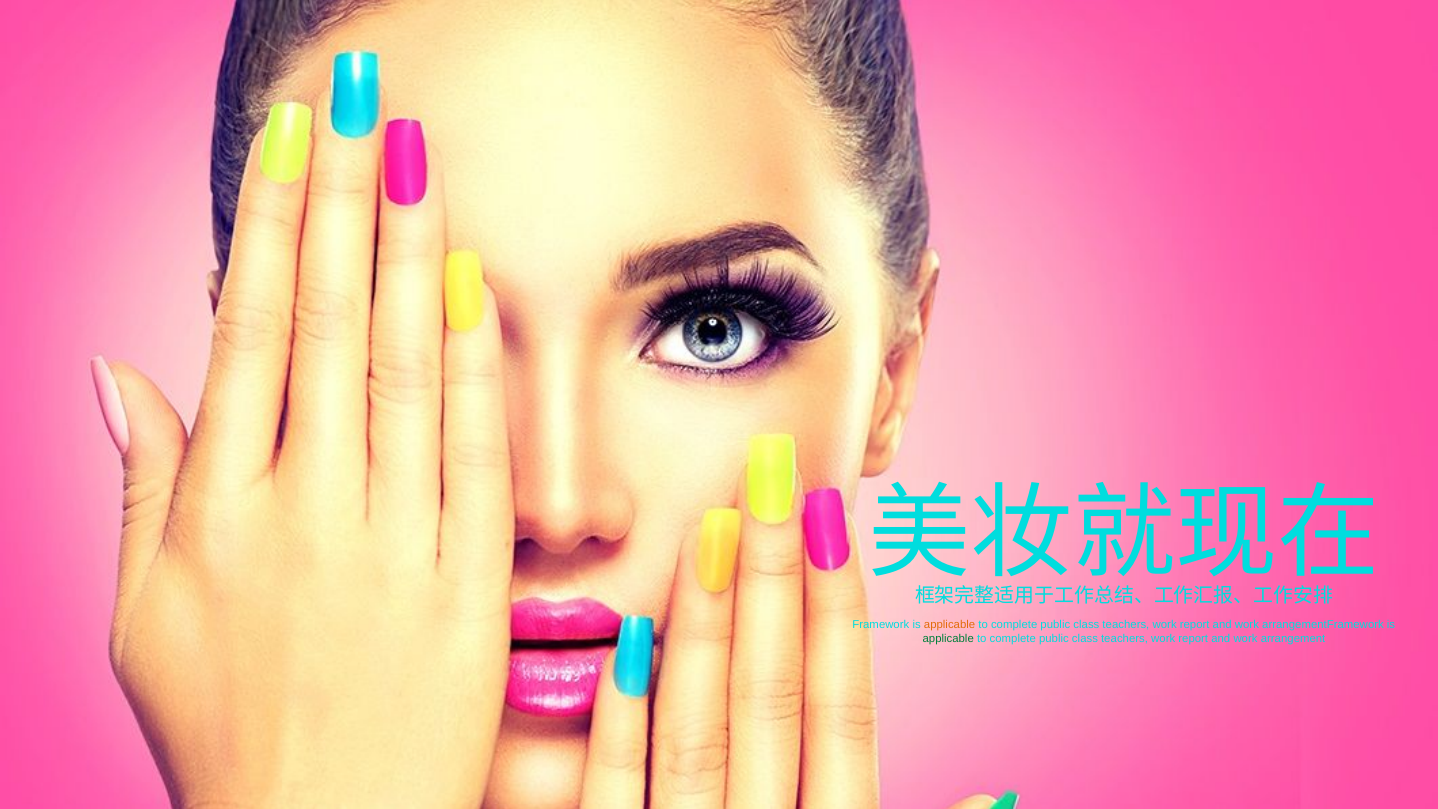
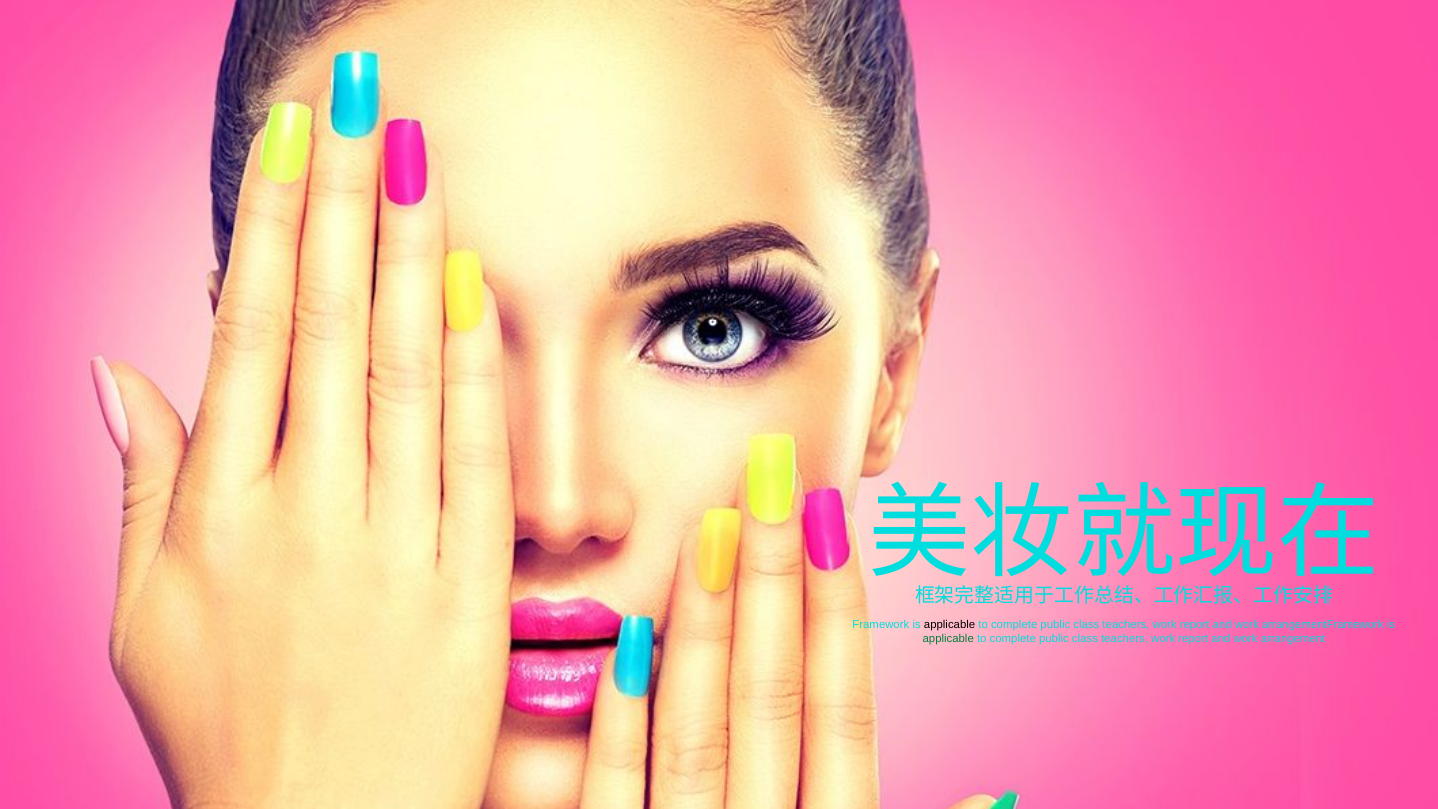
applicable at (950, 625) colour: orange -> black
